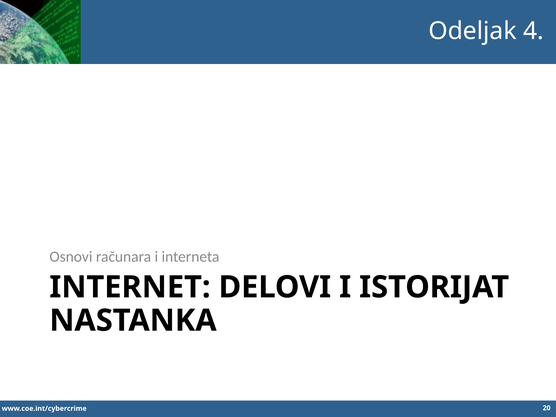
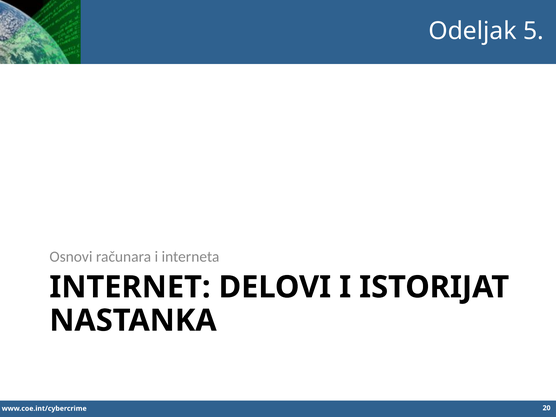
4: 4 -> 5
